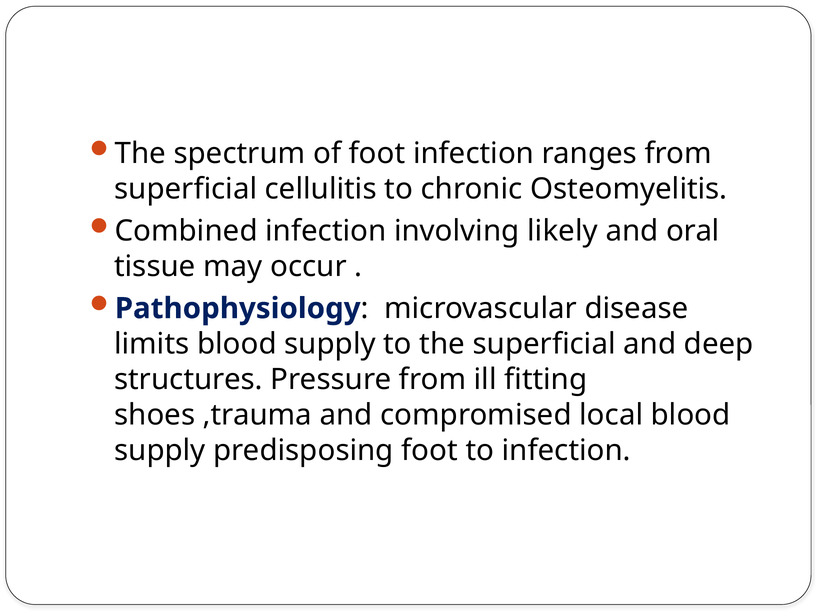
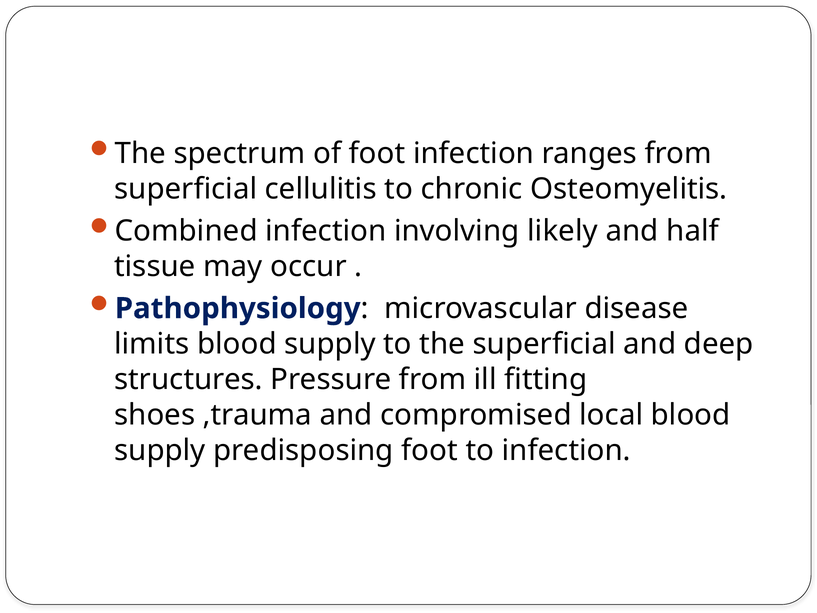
oral: oral -> half
